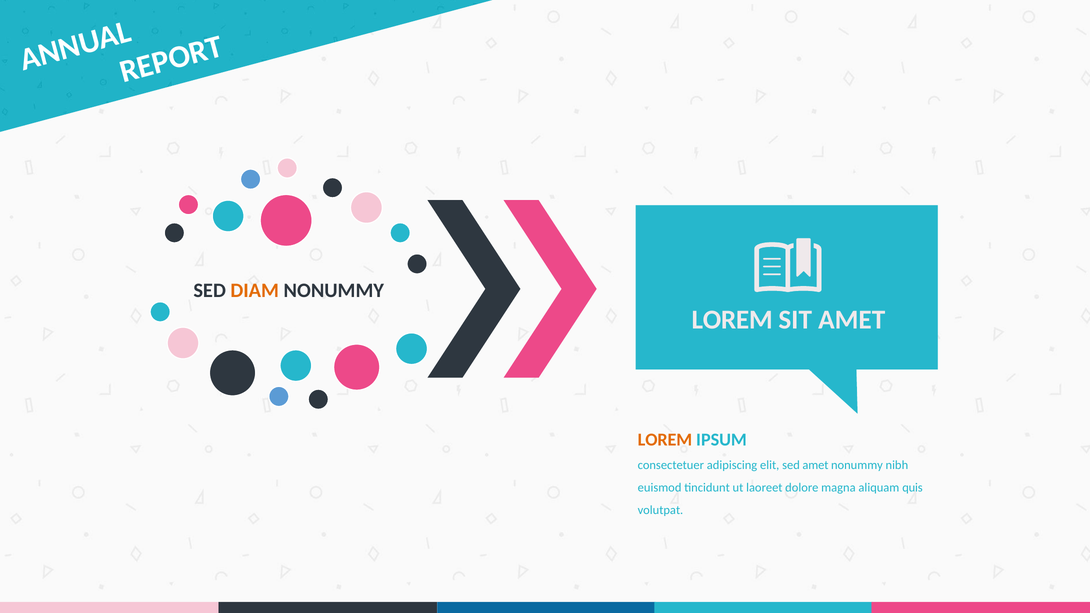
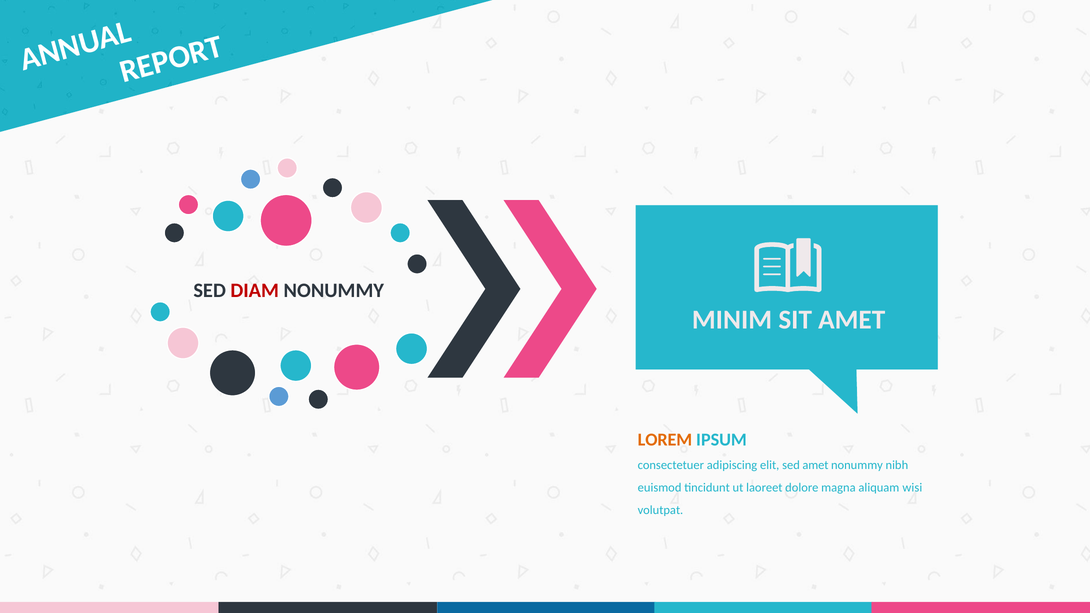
DIAM colour: orange -> red
LOREM at (732, 320): LOREM -> MINIM
quis: quis -> wisi
